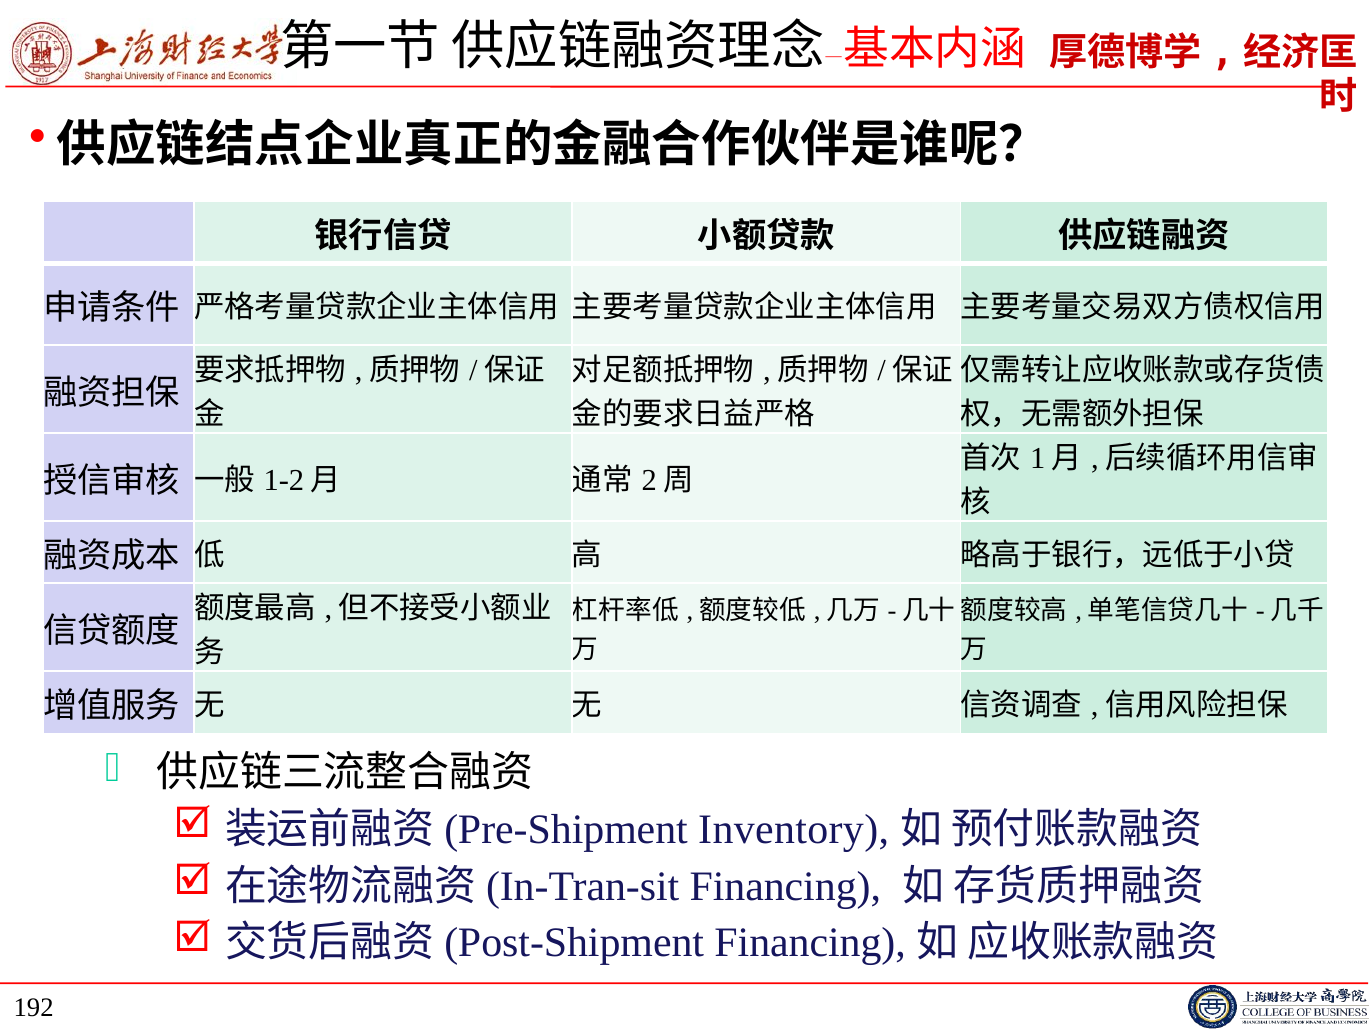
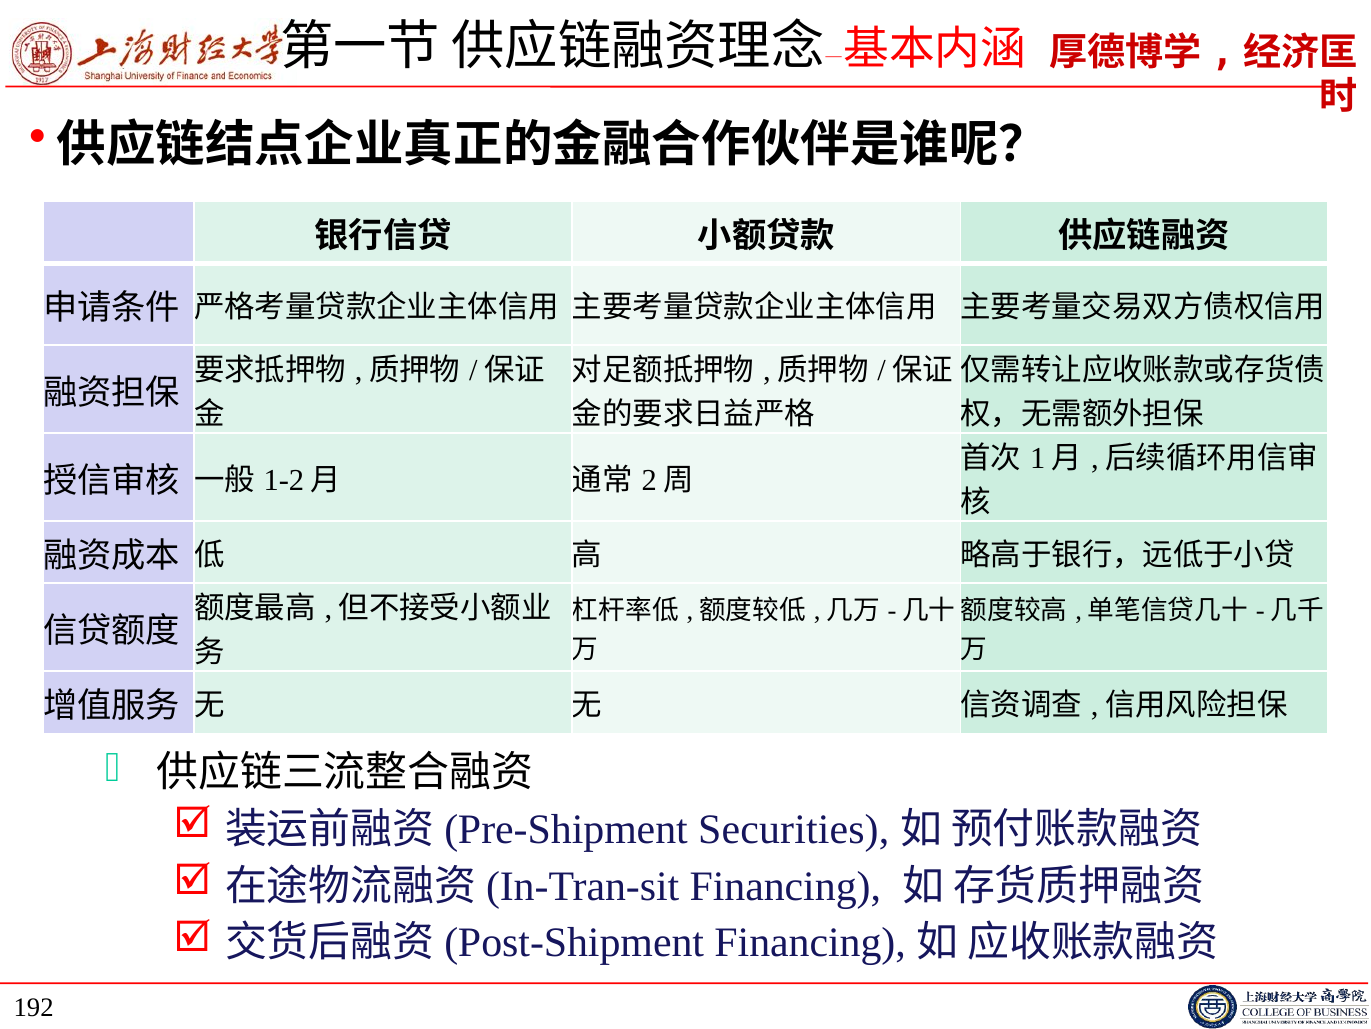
Inventory: Inventory -> Securities
